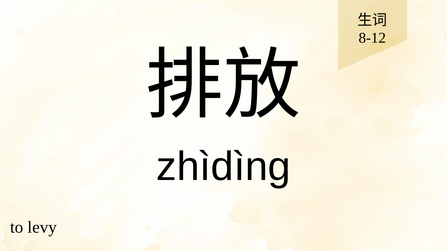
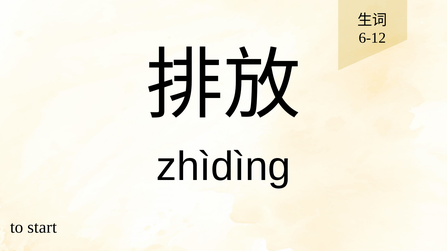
8-12: 8-12 -> 6-12
levy: levy -> start
